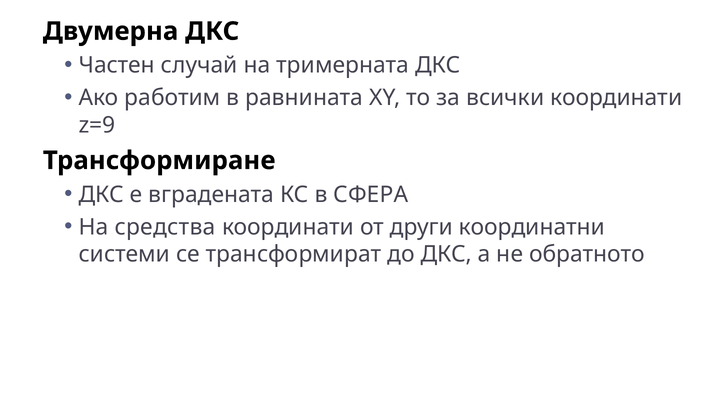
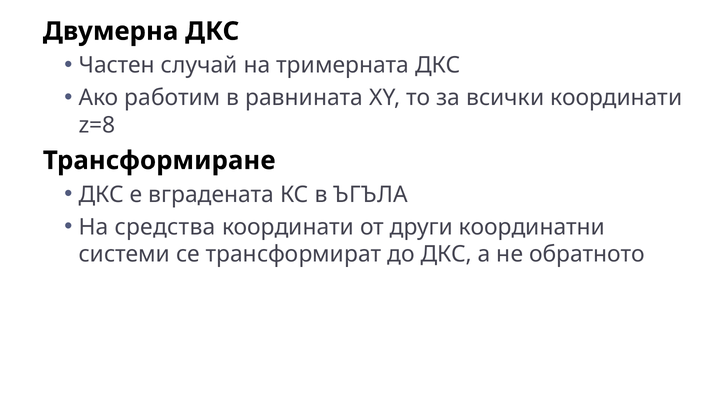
z=9: z=9 -> z=8
СФЕРА: СФЕРА -> ЪГЪЛА
